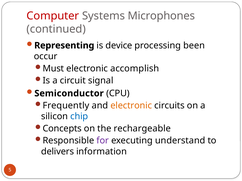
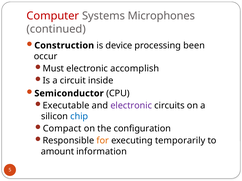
Representing: Representing -> Construction
signal: signal -> inside
Frequently: Frequently -> Executable
electronic at (131, 106) colour: orange -> purple
Concepts: Concepts -> Compact
rechargeable: rechargeable -> configuration
for colour: purple -> orange
understand: understand -> temporarily
delivers: delivers -> amount
